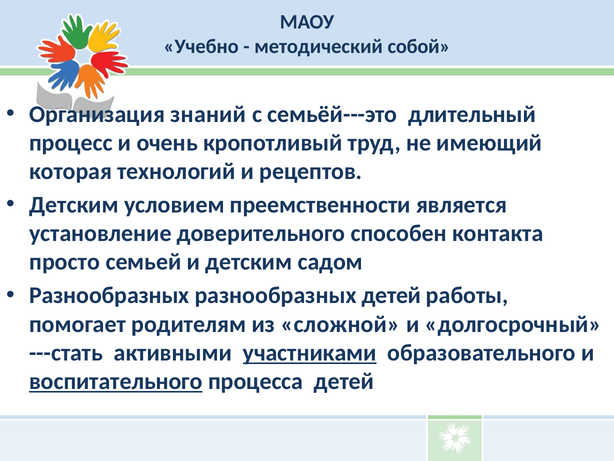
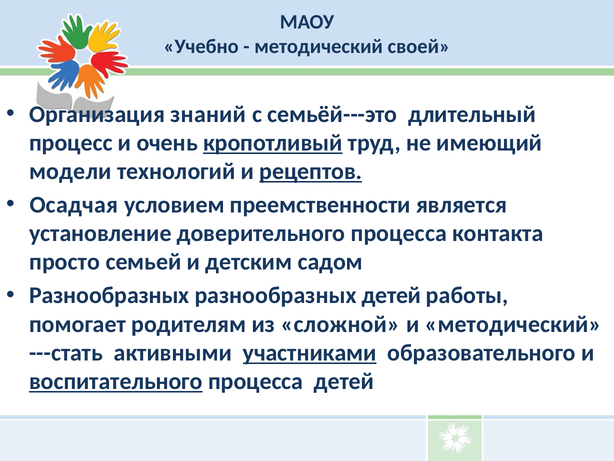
собой: собой -> своей
кропотливый underline: none -> present
которая: которая -> модели
рецептов underline: none -> present
Детским at (74, 205): Детским -> Осадчая
доверительного способен: способен -> процесса
и долгосрочный: долгосрочный -> методический
